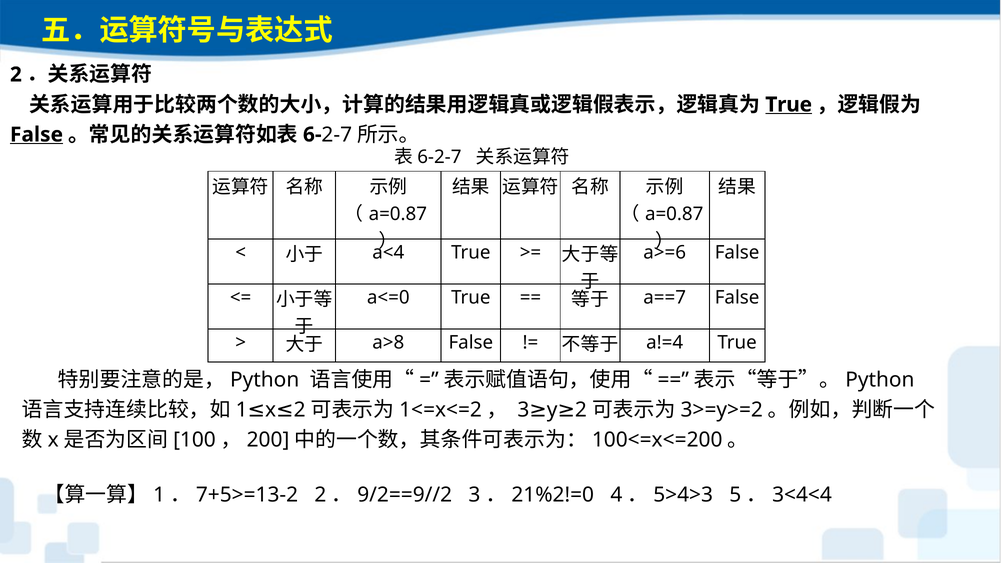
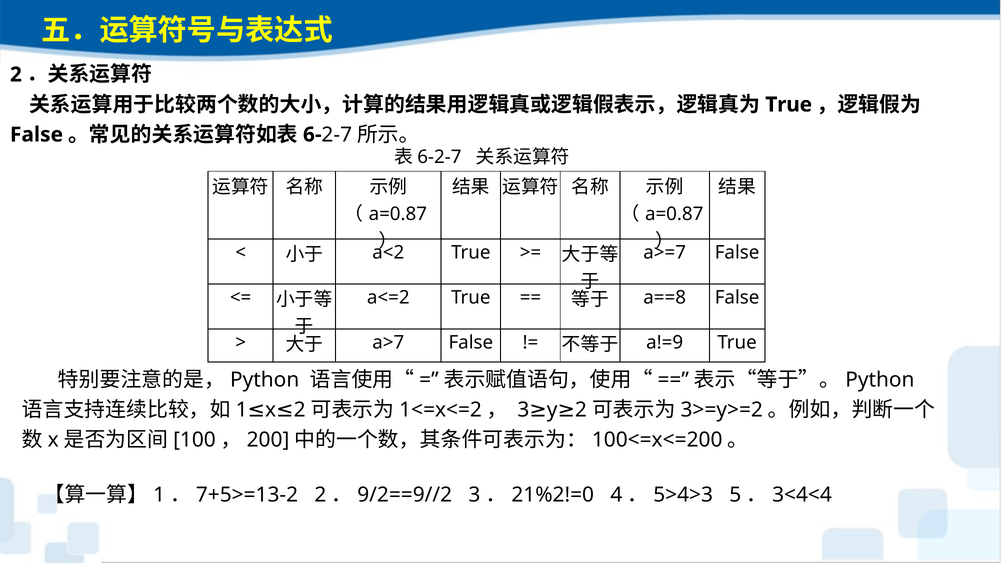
True at (789, 105) underline: present -> none
False at (36, 135) underline: present -> none
a<4: a<4 -> a<2
a>=6: a>=6 -> a>=7
a<=0: a<=0 -> a<=2
a==7: a==7 -> a==8
a>8: a>8 -> a>7
a!=4: a!=4 -> a!=9
